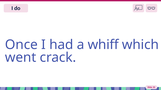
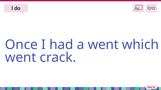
a whiff: whiff -> went
